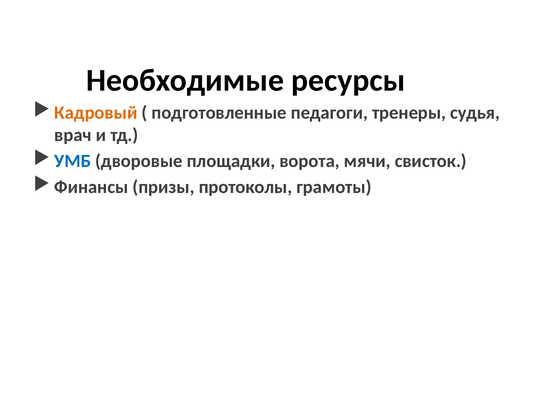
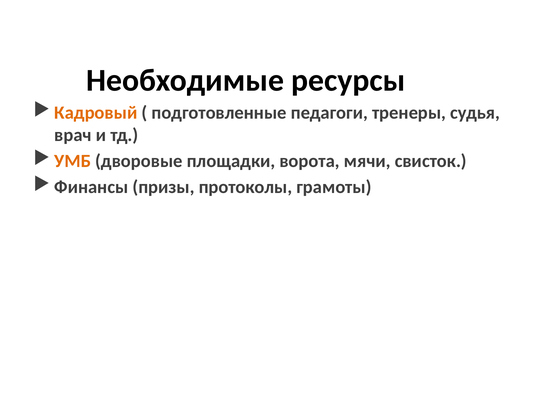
УМБ colour: blue -> orange
